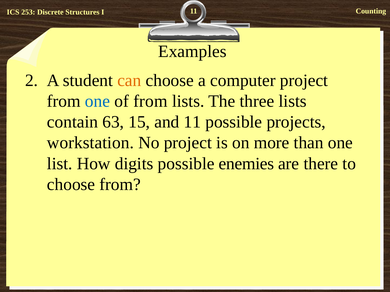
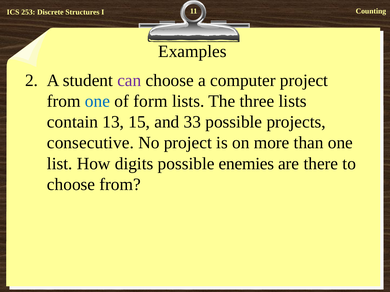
can colour: orange -> purple
of from: from -> form
63: 63 -> 13
and 11: 11 -> 33
workstation: workstation -> consecutive
